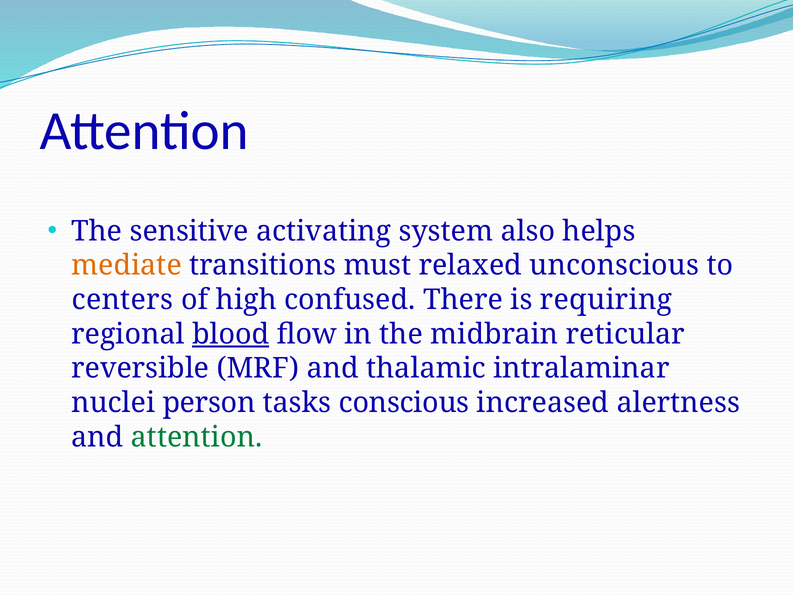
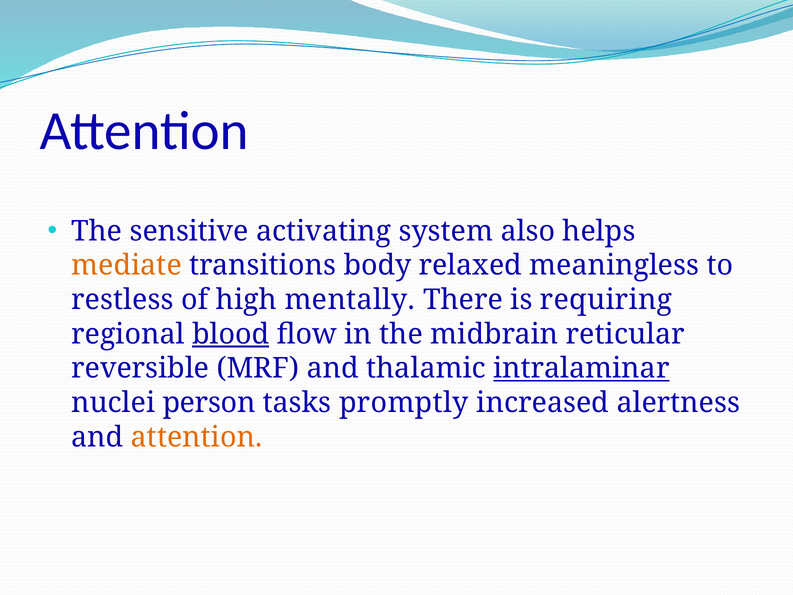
must: must -> body
unconscious: unconscious -> meaningless
centers: centers -> restless
confused: confused -> mentally
intralaminar underline: none -> present
conscious: conscious -> promptly
attention at (197, 437) colour: green -> orange
